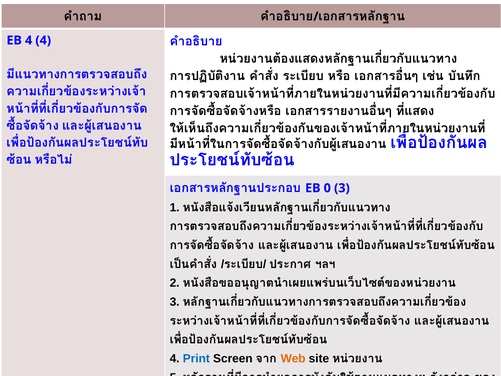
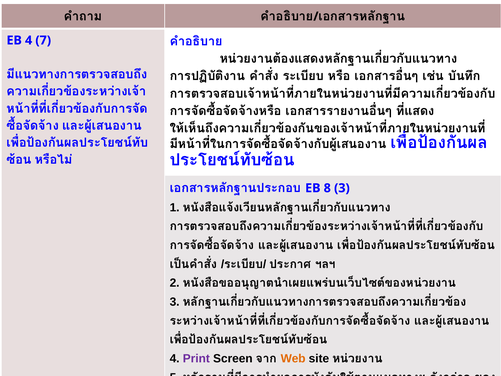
4 4: 4 -> 7
0: 0 -> 8
Print colour: blue -> purple
